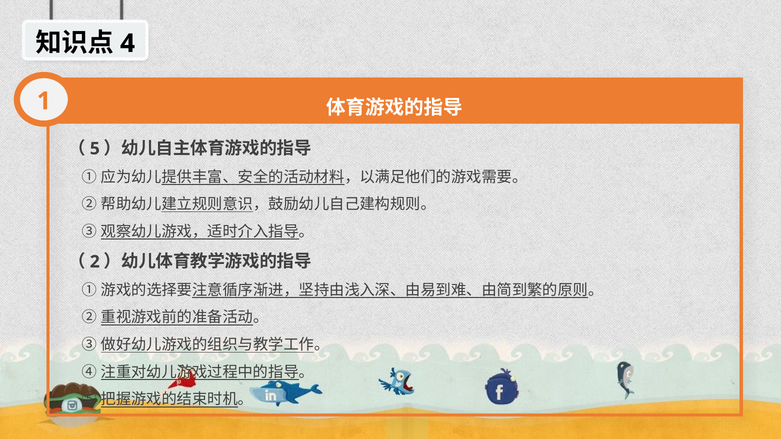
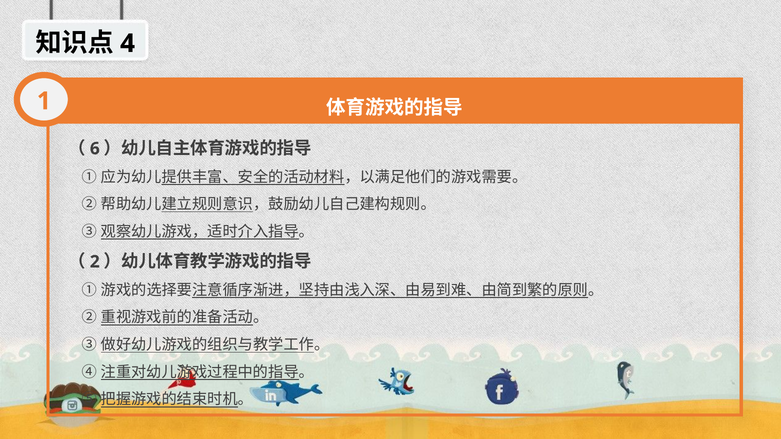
5: 5 -> 6
